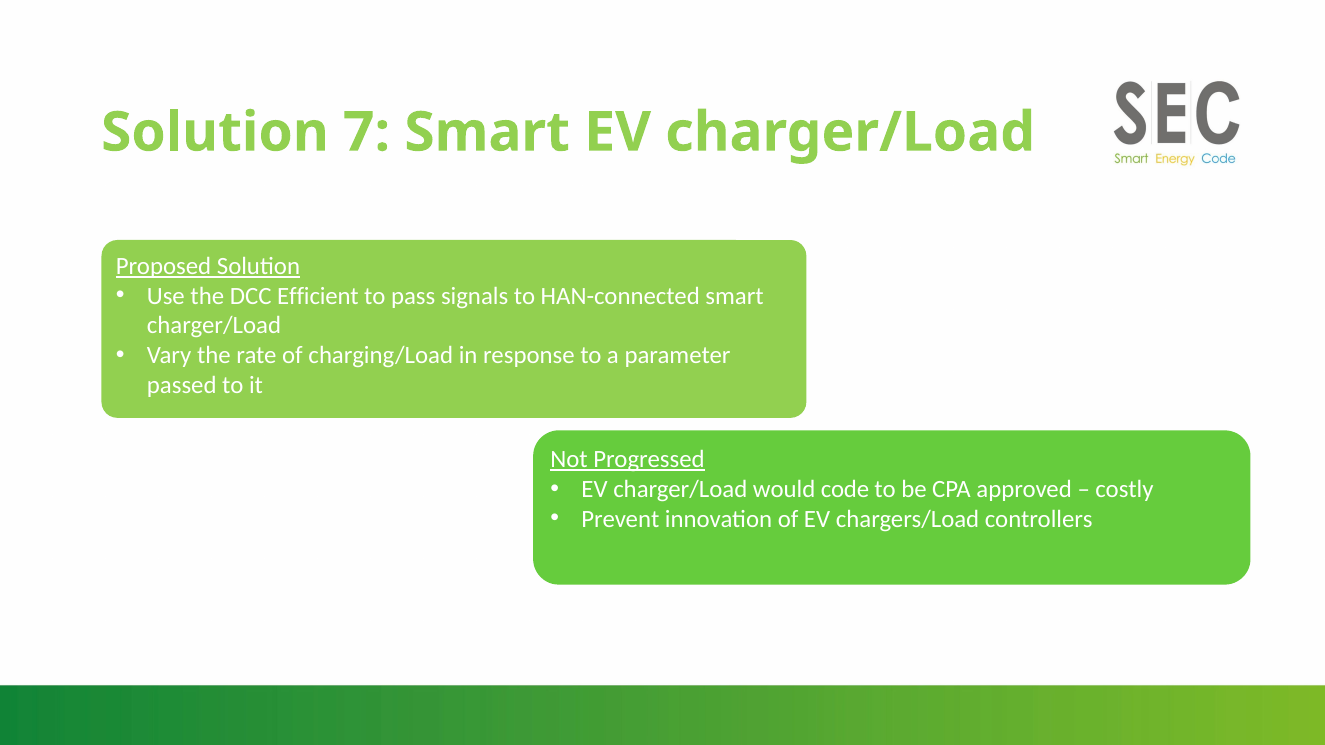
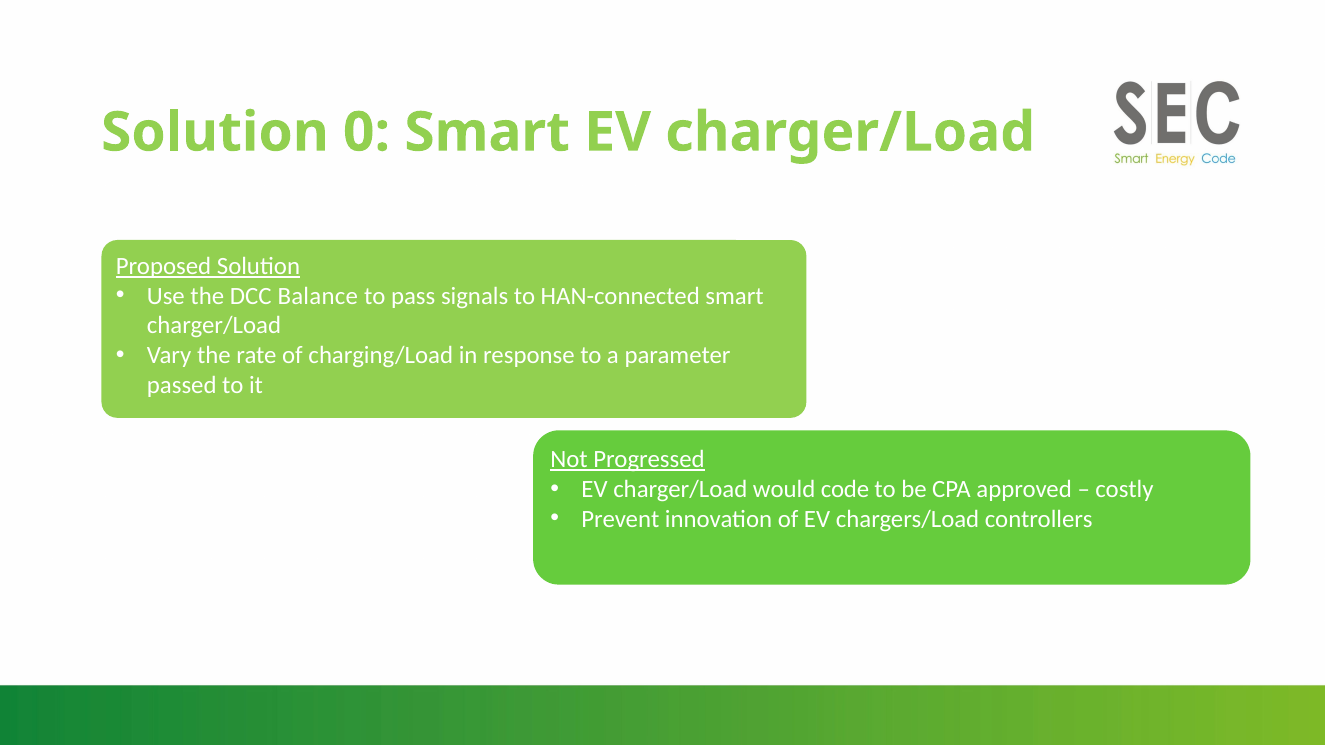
7: 7 -> 0
Efficient: Efficient -> Balance
